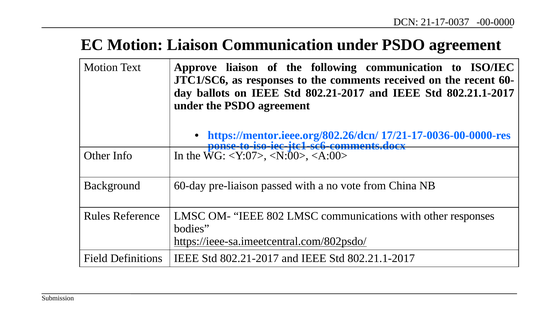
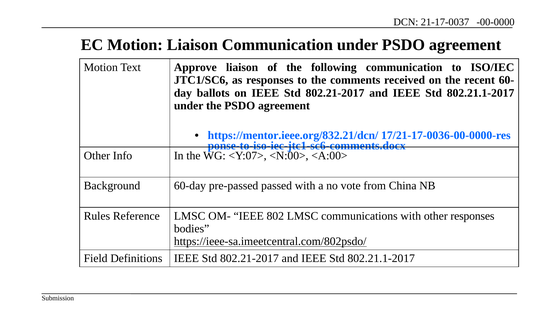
https://mentor.ieee.org/802.26/dcn/: https://mentor.ieee.org/802.26/dcn/ -> https://mentor.ieee.org/832.21/dcn/
pre-liaison: pre-liaison -> pre-passed
